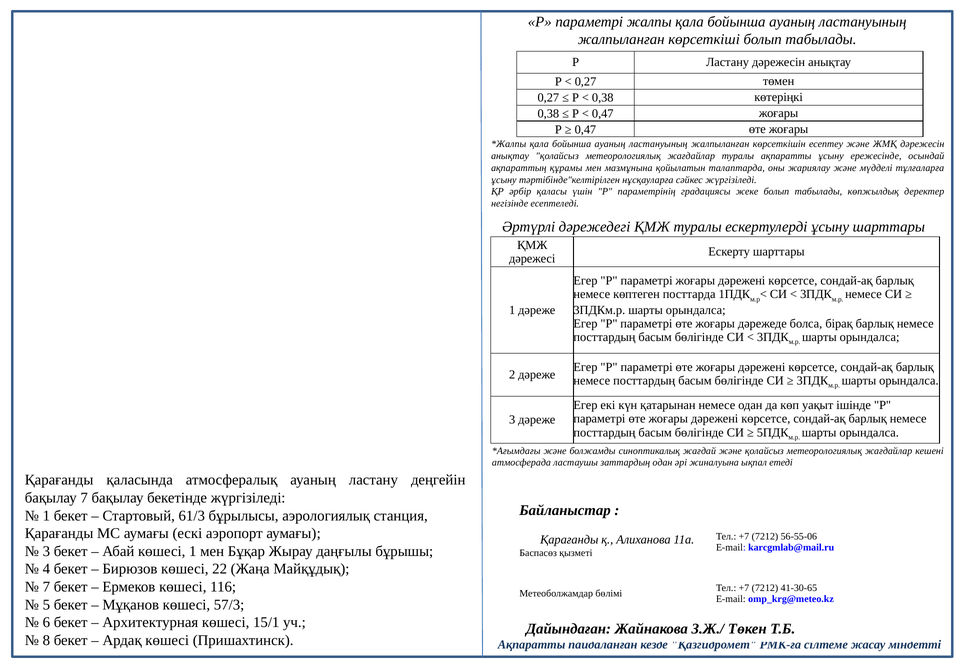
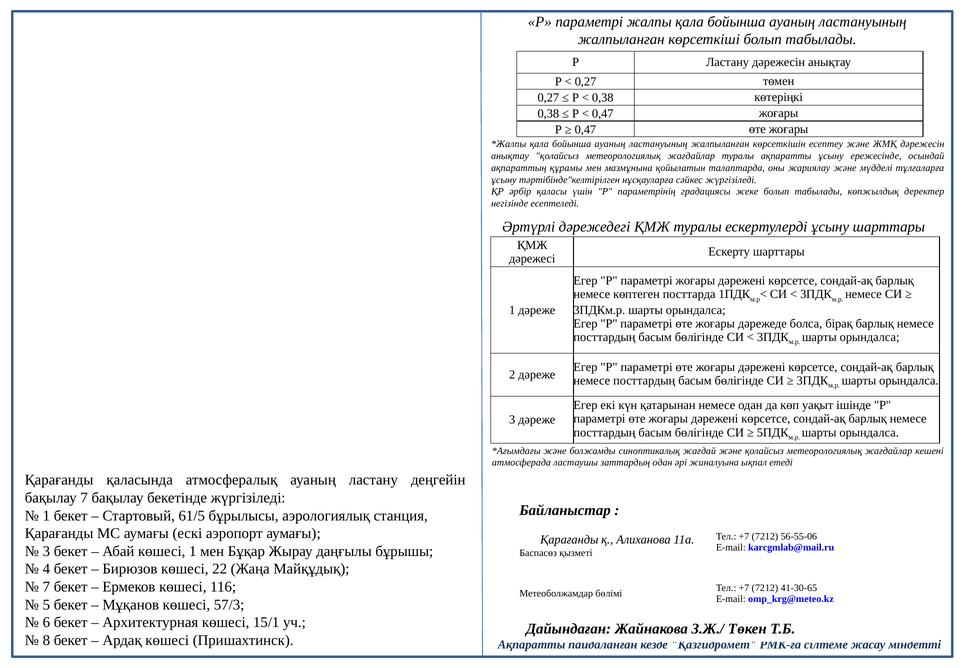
61/3: 61/3 -> 61/5
